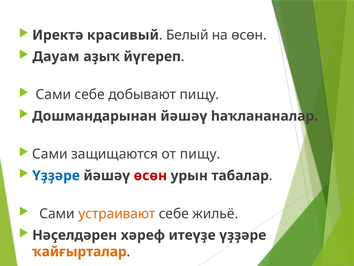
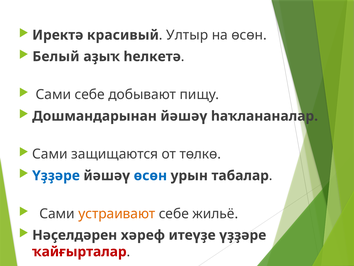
Белый: Белый -> Ултыр
Дауам: Дауам -> Белый
йүгереп: йүгереп -> һелкетә
от пищу: пищу -> төлкө
өсөн at (150, 175) colour: red -> blue
ҡайғырталар colour: orange -> red
